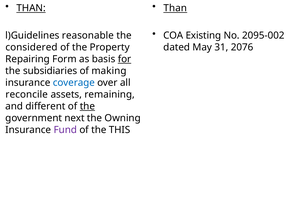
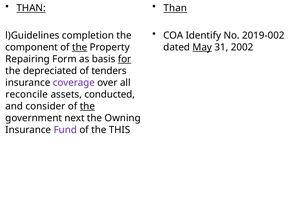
Existing: Existing -> Identify
2095-002: 2095-002 -> 2019-002
reasonable: reasonable -> completion
May underline: none -> present
2076: 2076 -> 2002
considered: considered -> component
the at (80, 47) underline: none -> present
subsidiaries: subsidiaries -> depreciated
making: making -> tenders
coverage colour: blue -> purple
remaining: remaining -> conducted
different: different -> consider
